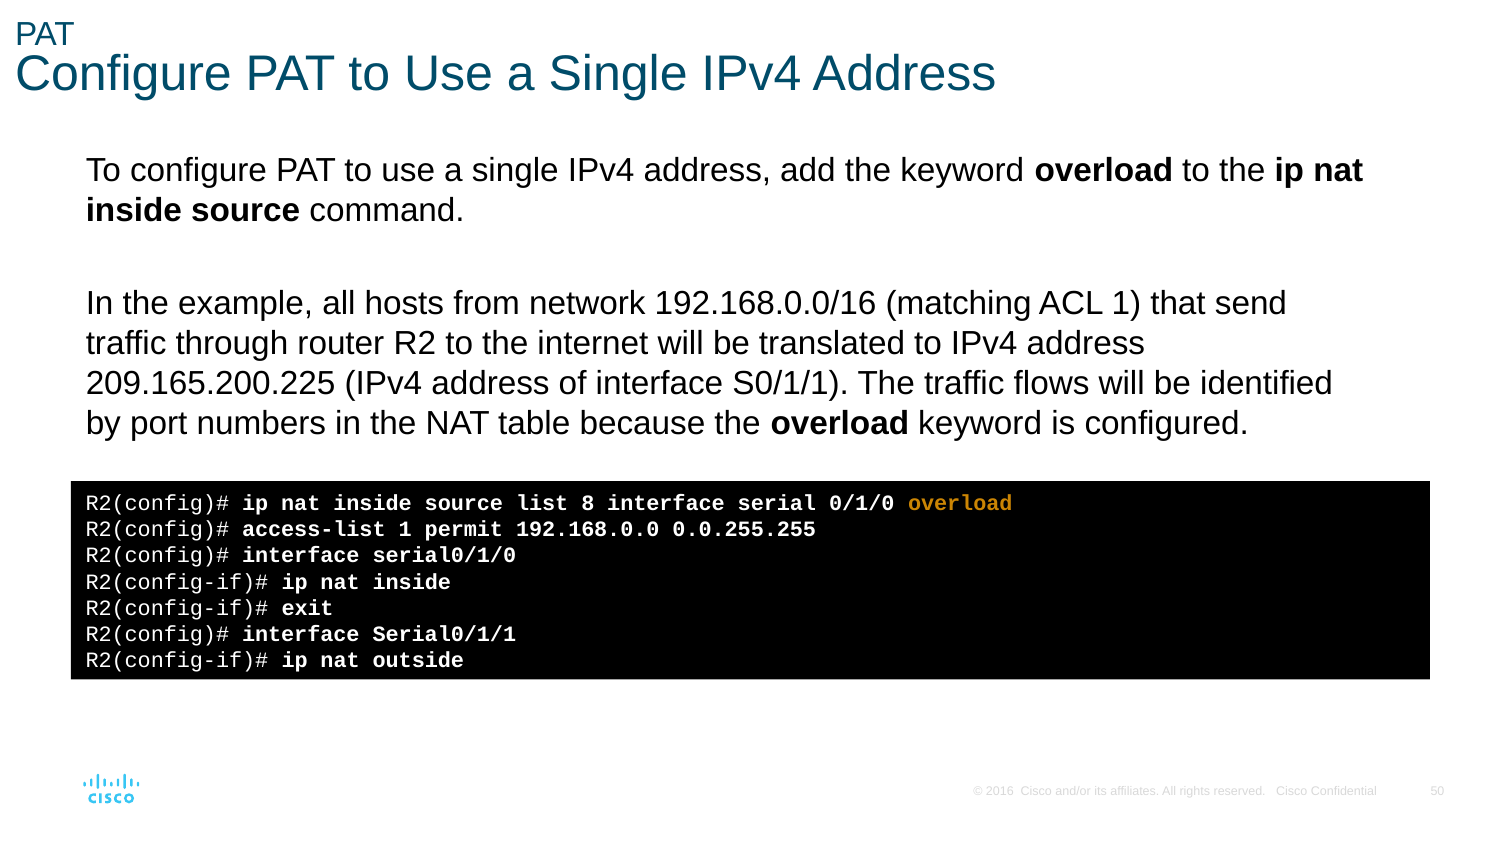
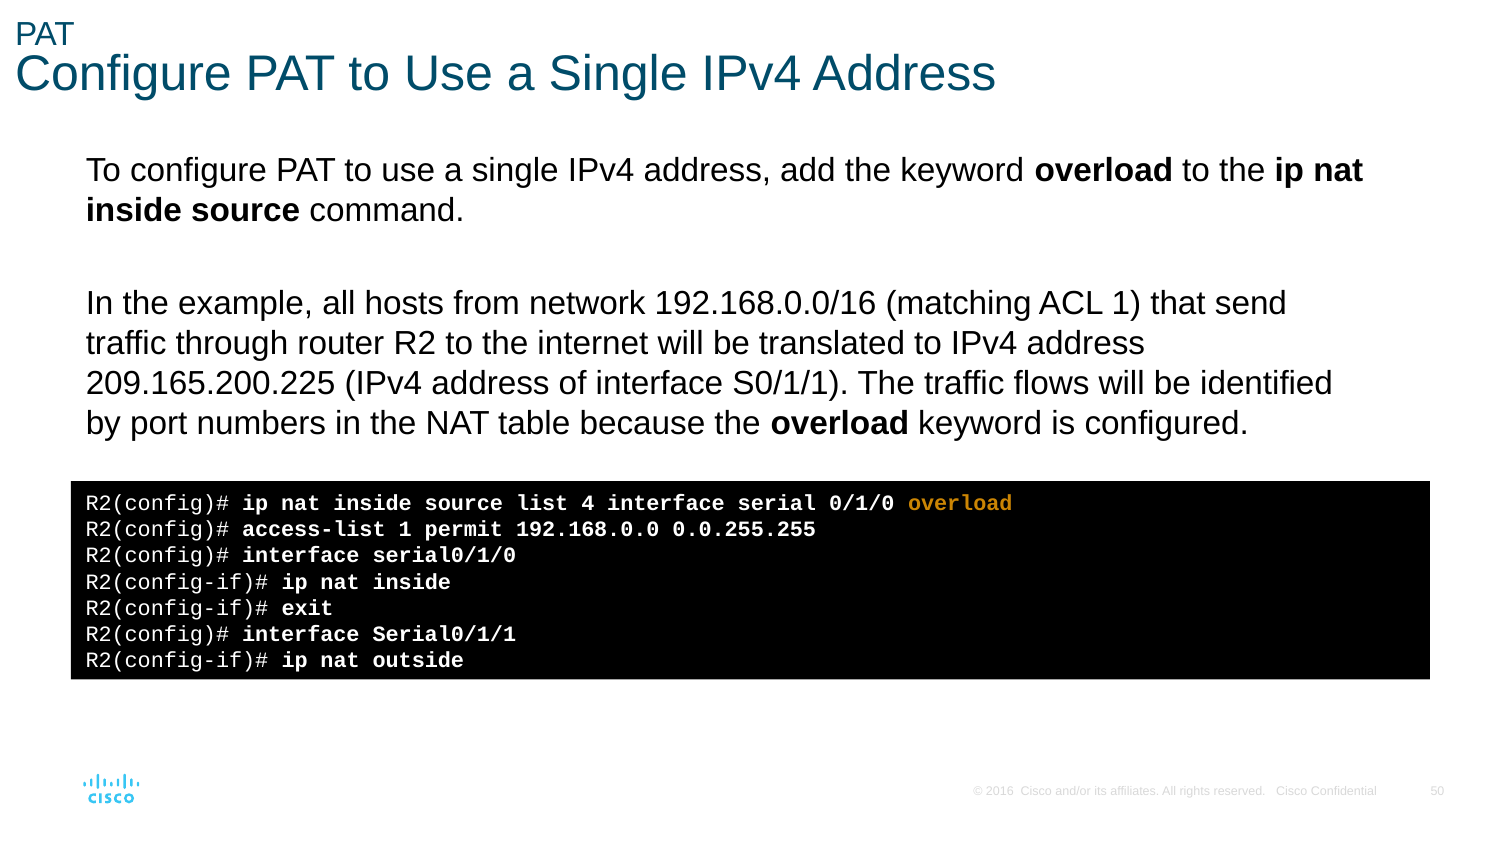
8: 8 -> 4
